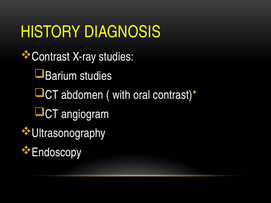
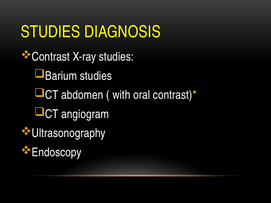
HISTORY at (51, 32): HISTORY -> STUDIES
